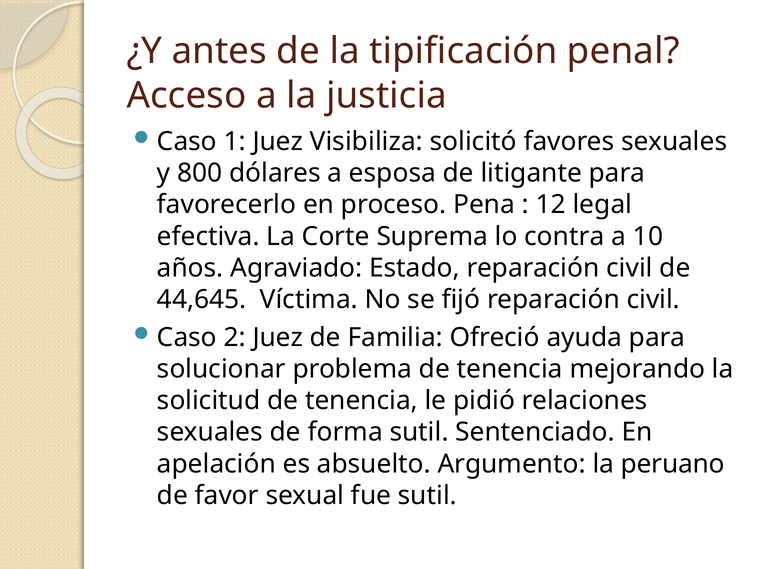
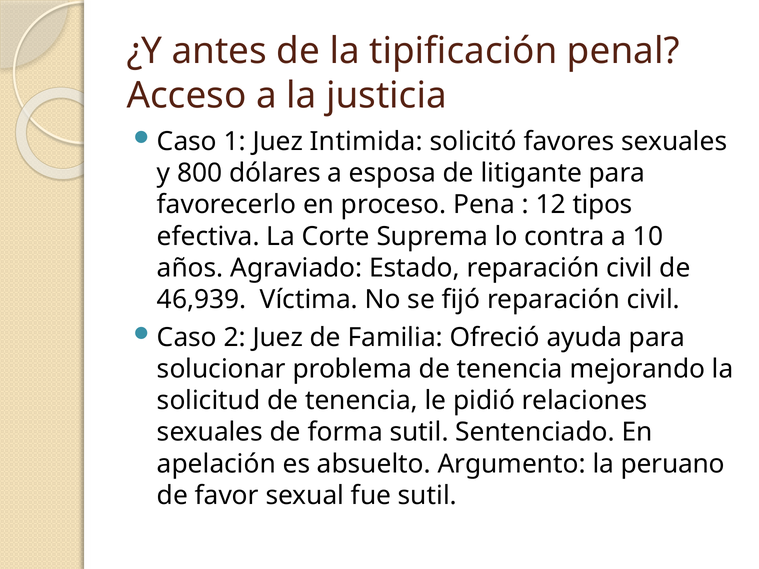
Visibiliza: Visibiliza -> Intimida
legal: legal -> tipos
44,645: 44,645 -> 46,939
